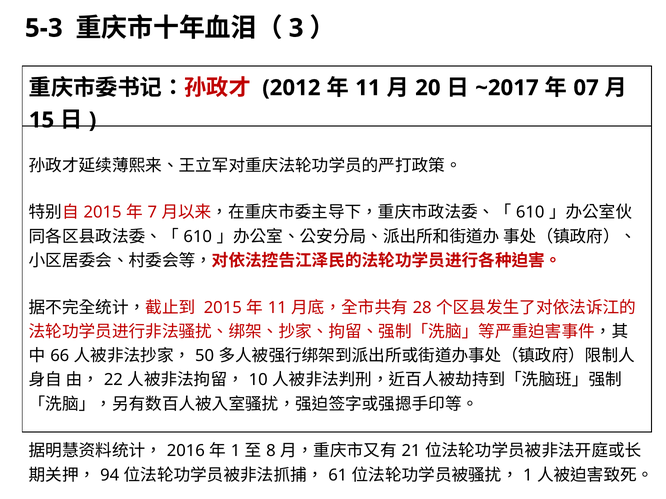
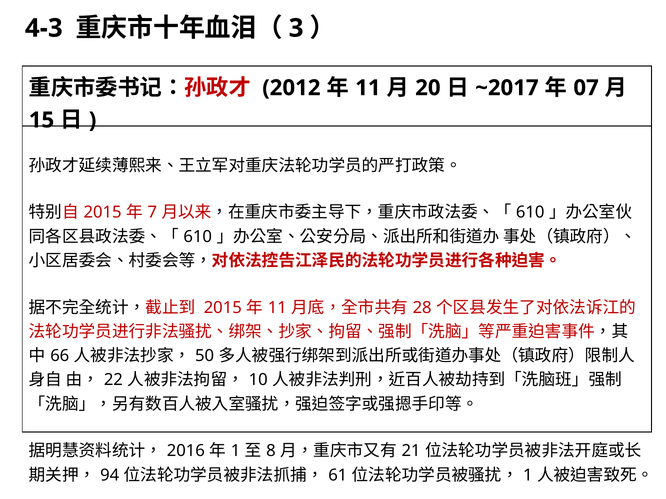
5-3: 5-3 -> 4-3
